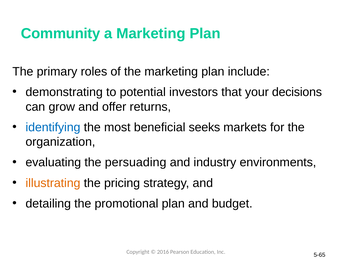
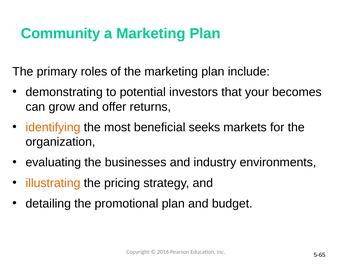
decisions: decisions -> becomes
identifying colour: blue -> orange
persuading: persuading -> businesses
